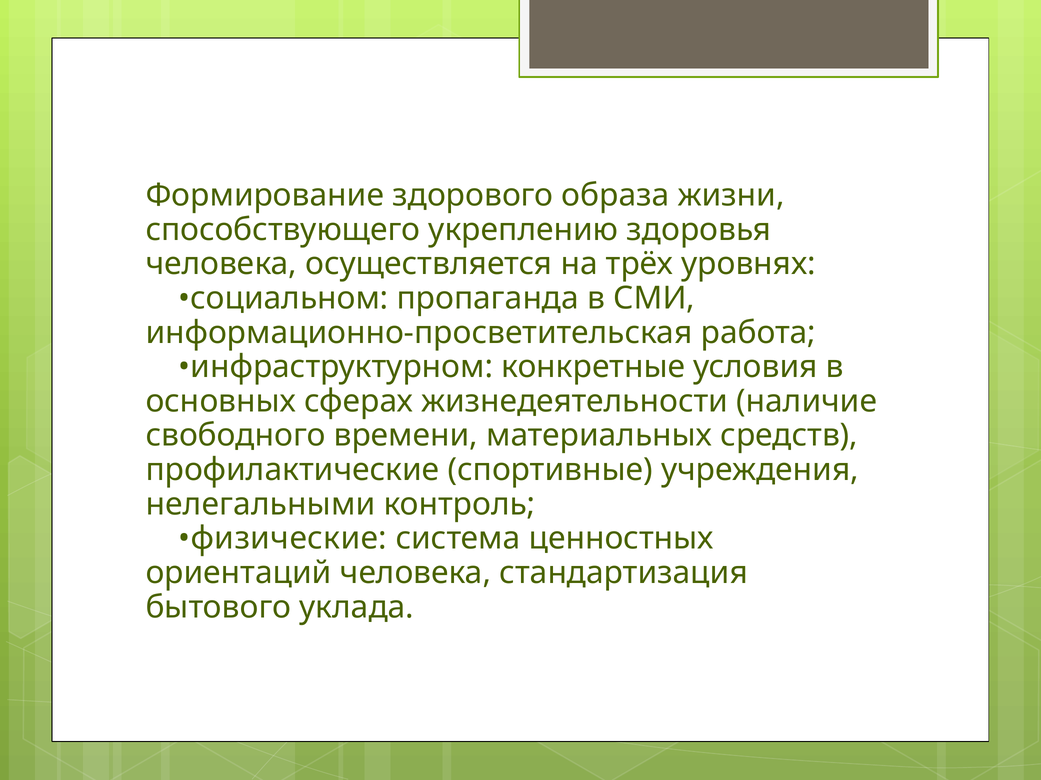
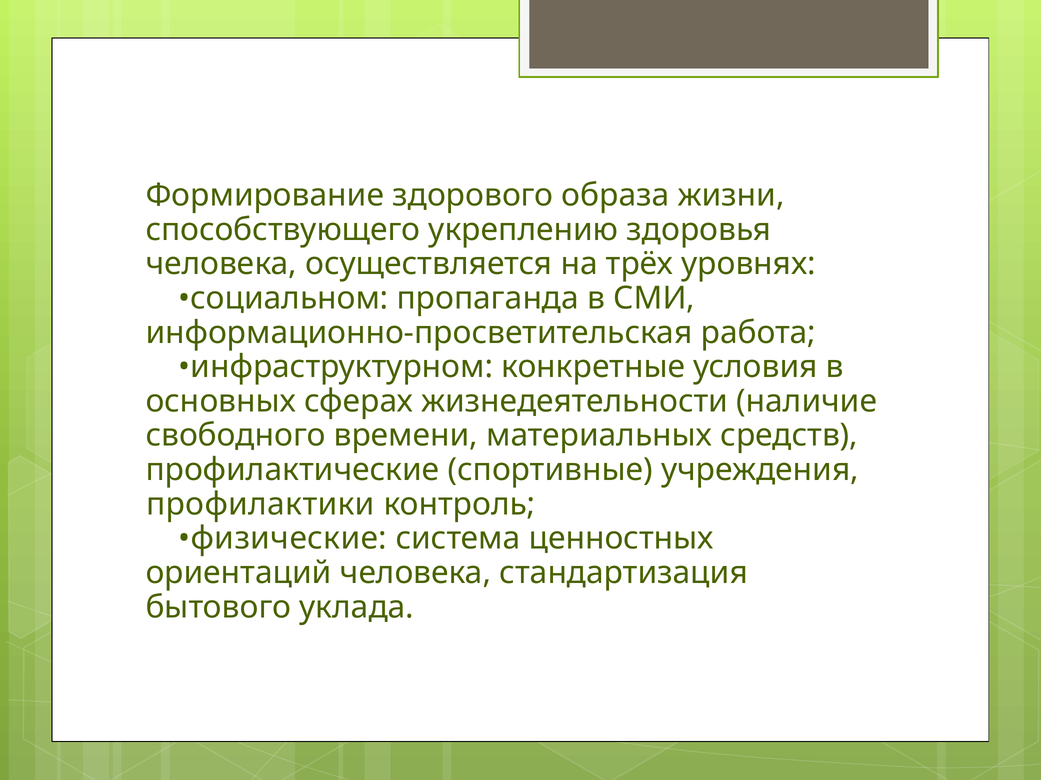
нелегальными: нелегальными -> профилактики
